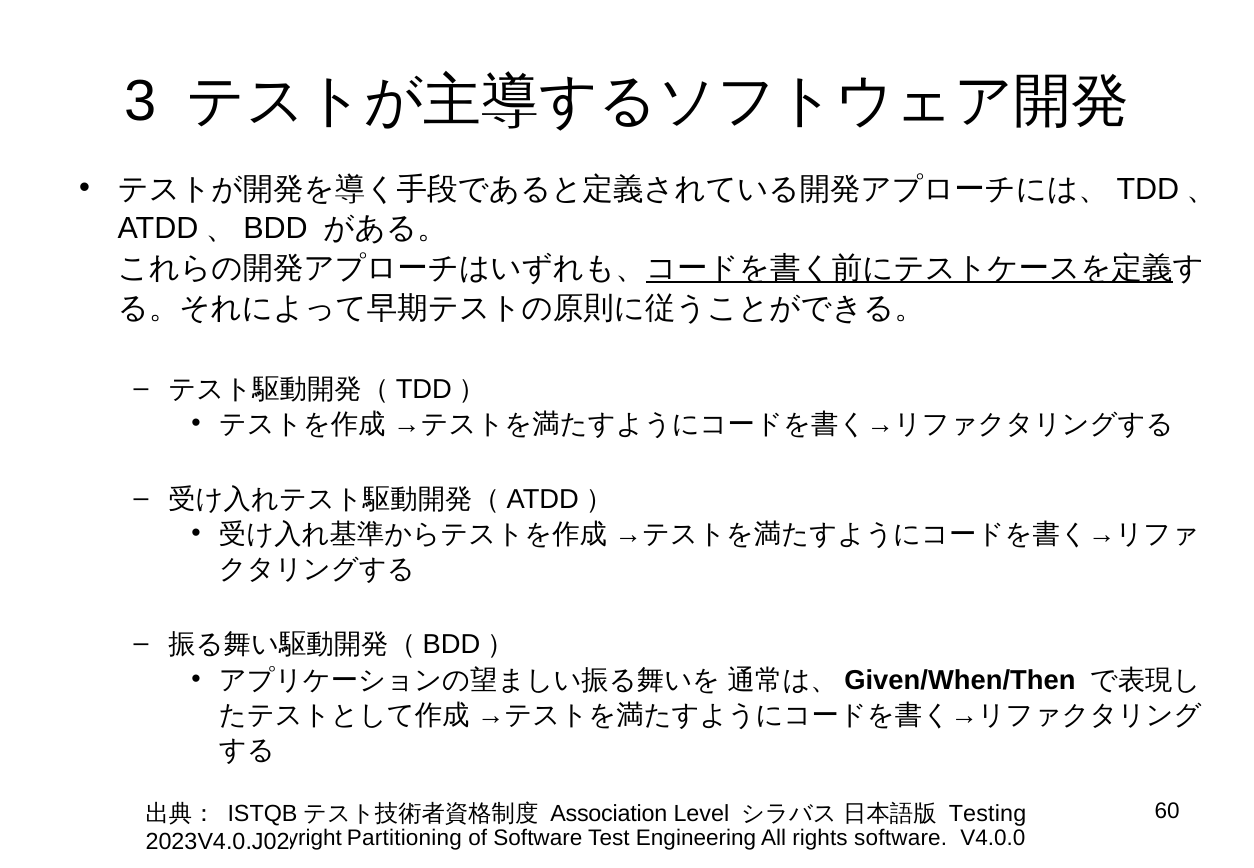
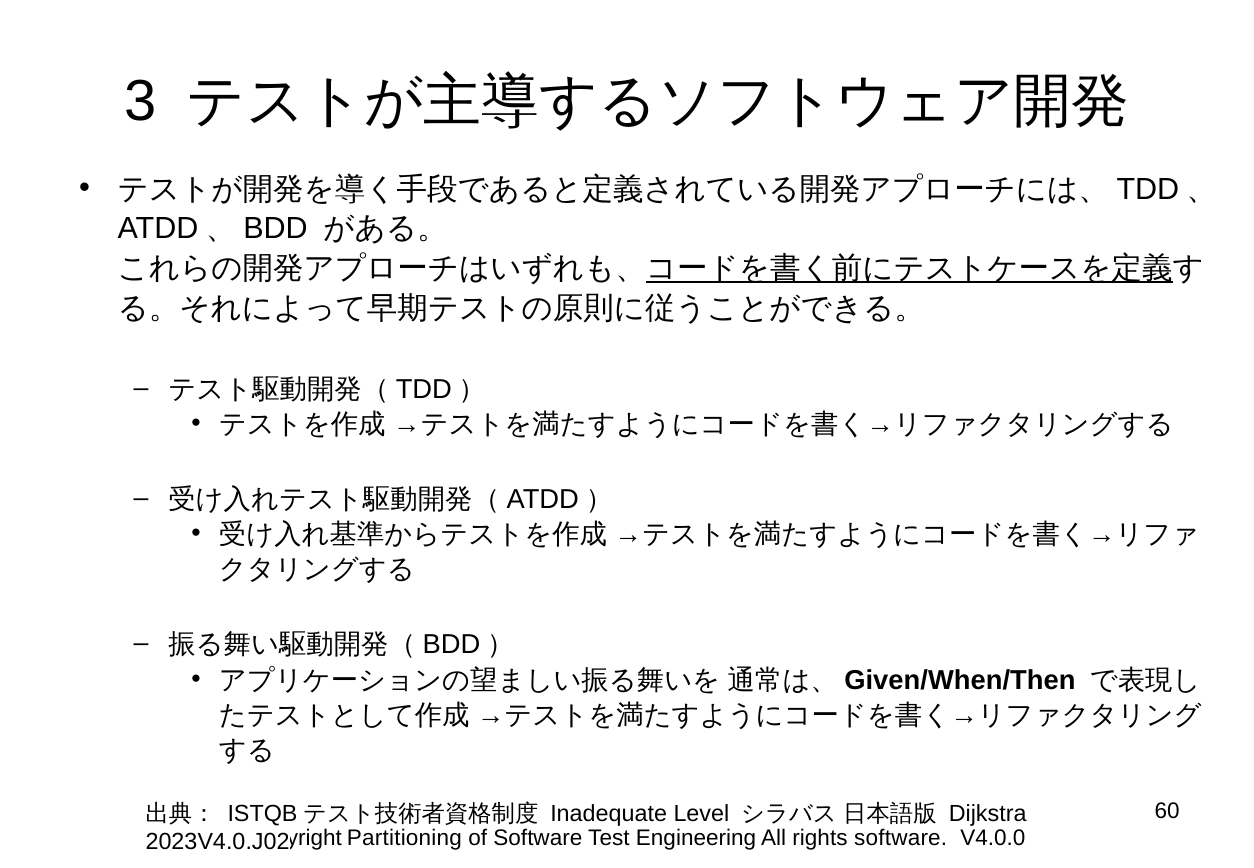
Association: Association -> Inadequate
Testing: Testing -> Dijkstra
